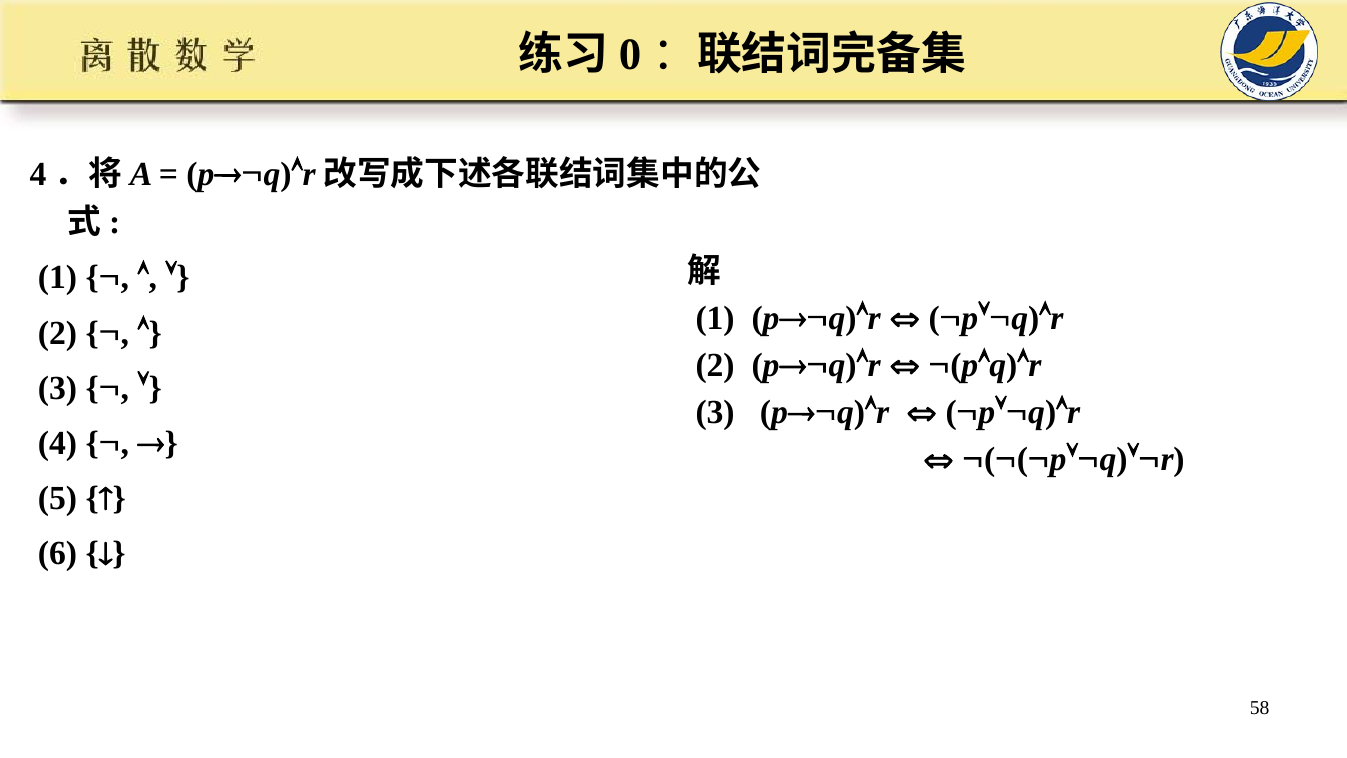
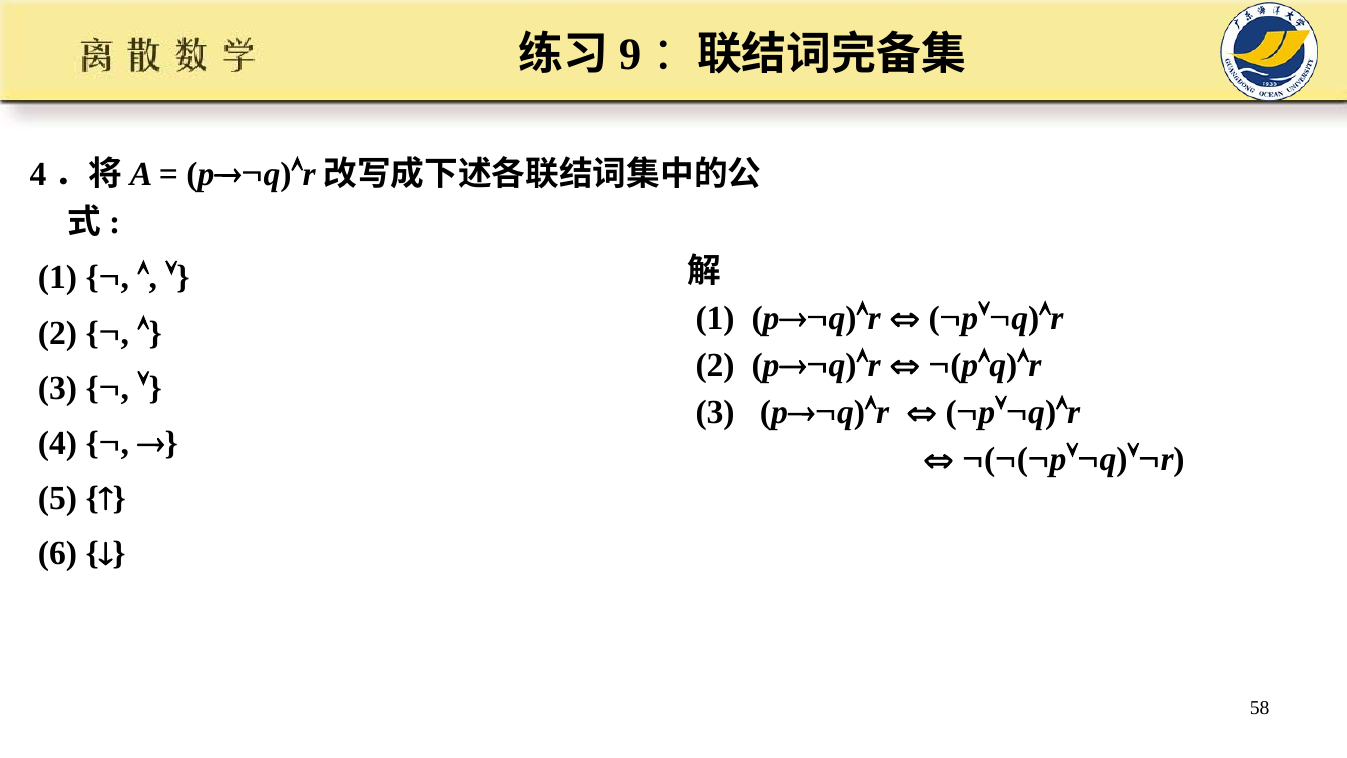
0: 0 -> 9
